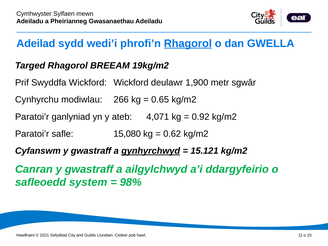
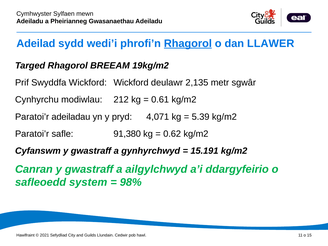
GWELLA: GWELLA -> LLAWER
1,900: 1,900 -> 2,135
266: 266 -> 212
0.65: 0.65 -> 0.61
ganlyniad: ganlyniad -> adeiladau
ateb: ateb -> pryd
0.92: 0.92 -> 5.39
15,080: 15,080 -> 91,380
gynhyrchwyd underline: present -> none
15.121: 15.121 -> 15.191
